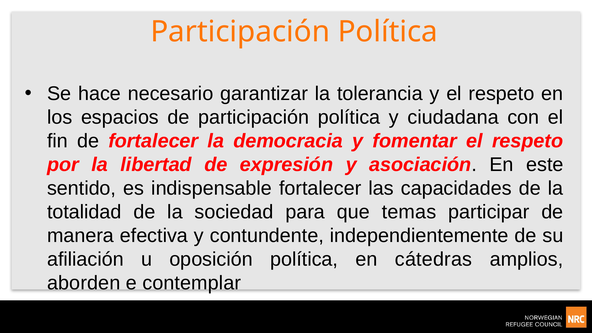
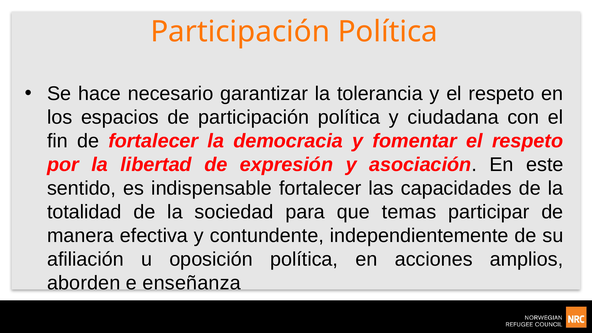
cátedras: cátedras -> acciones
contemplar: contemplar -> enseñanza
